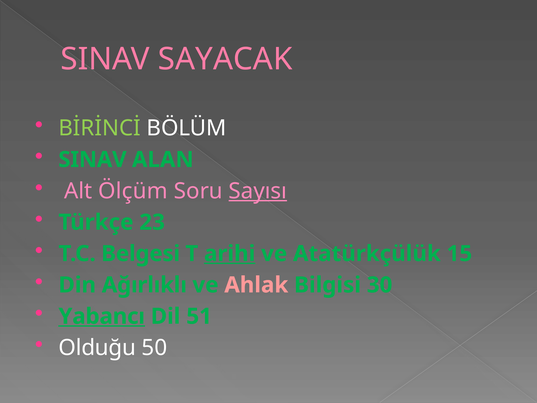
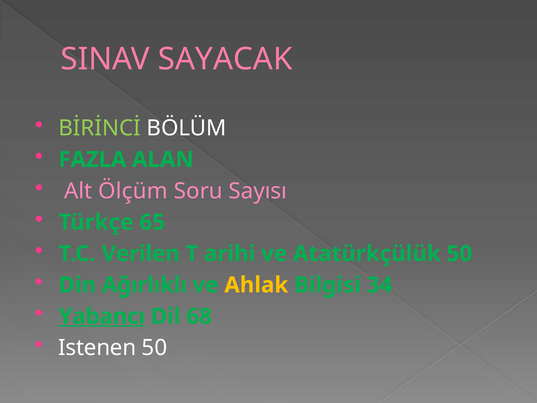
SINAV at (92, 160): SINAV -> FAZLA
Sayısı underline: present -> none
23: 23 -> 65
Belgesi: Belgesi -> Verilen
arihi underline: present -> none
Atatürkçülük 15: 15 -> 50
Ahlak colour: pink -> yellow
30: 30 -> 34
51: 51 -> 68
Olduğu: Olduğu -> Istenen
